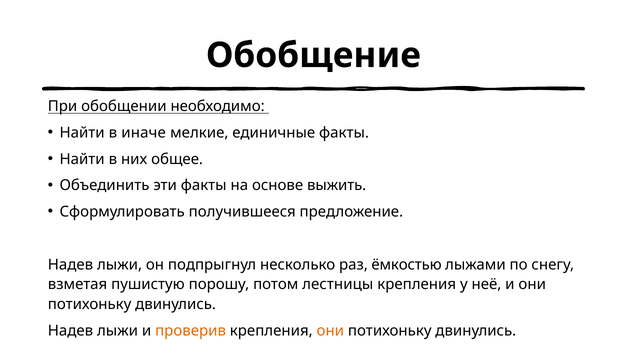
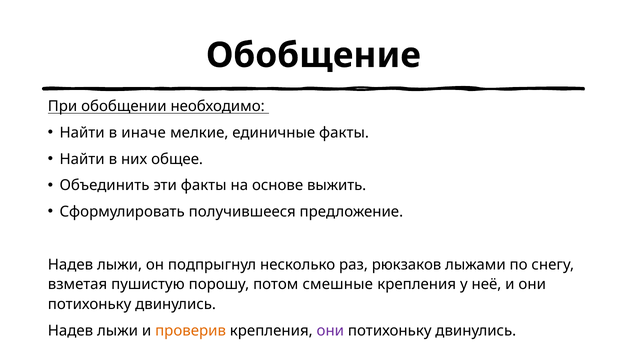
ёмкостью: ёмкостью -> рюкзаков
лестницы: лестницы -> смешные
они at (330, 330) colour: orange -> purple
